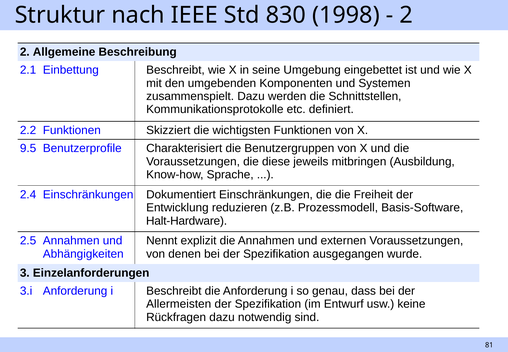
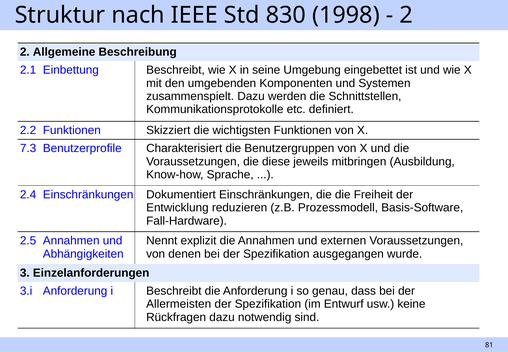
9.5: 9.5 -> 7.3
Halt-Hardware: Halt-Hardware -> Fall-Hardware
